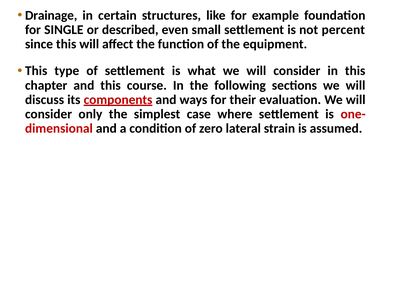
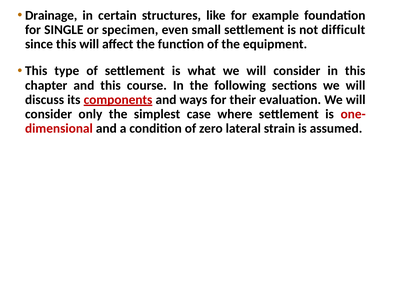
described: described -> specimen
percent: percent -> difficult
